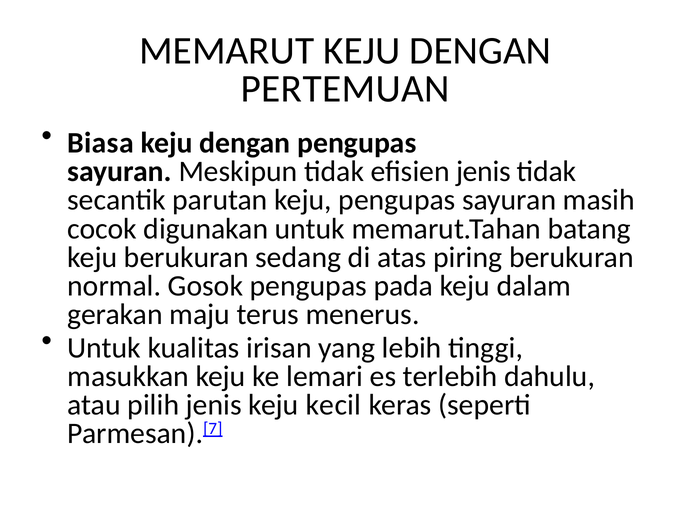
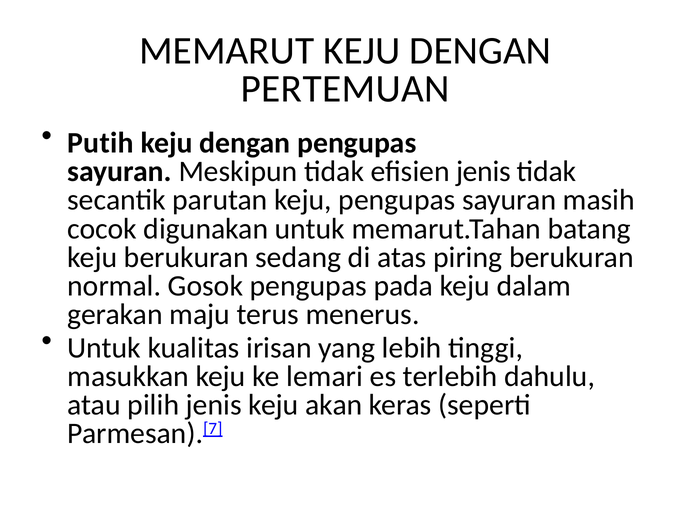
Biasa: Biasa -> Putih
kecil: kecil -> akan
